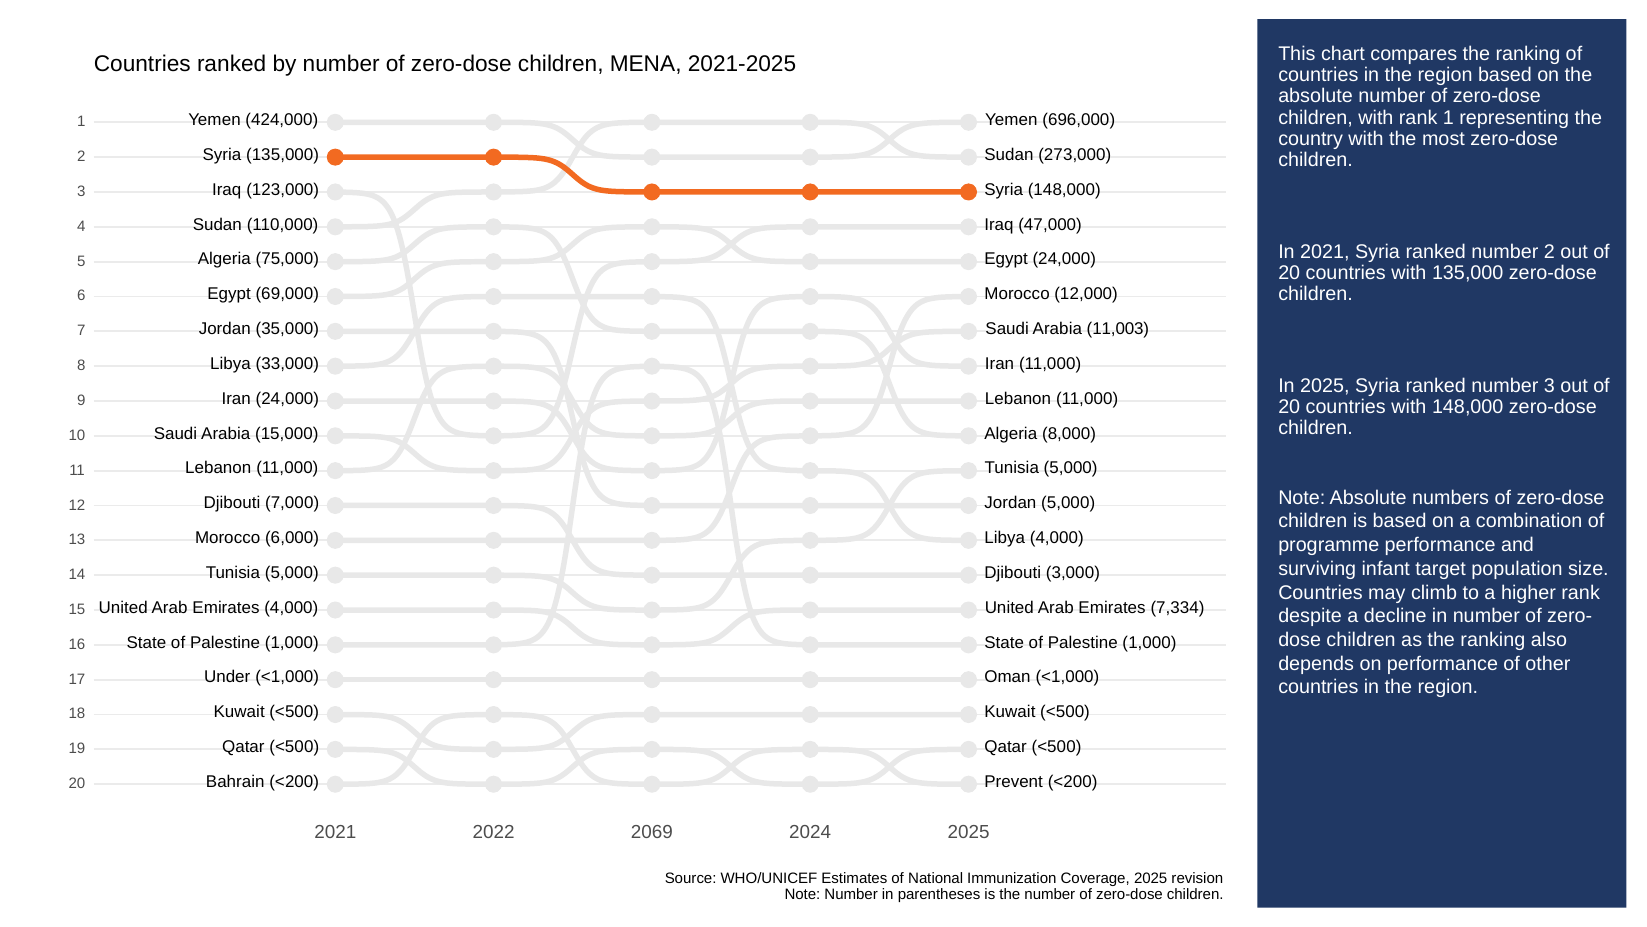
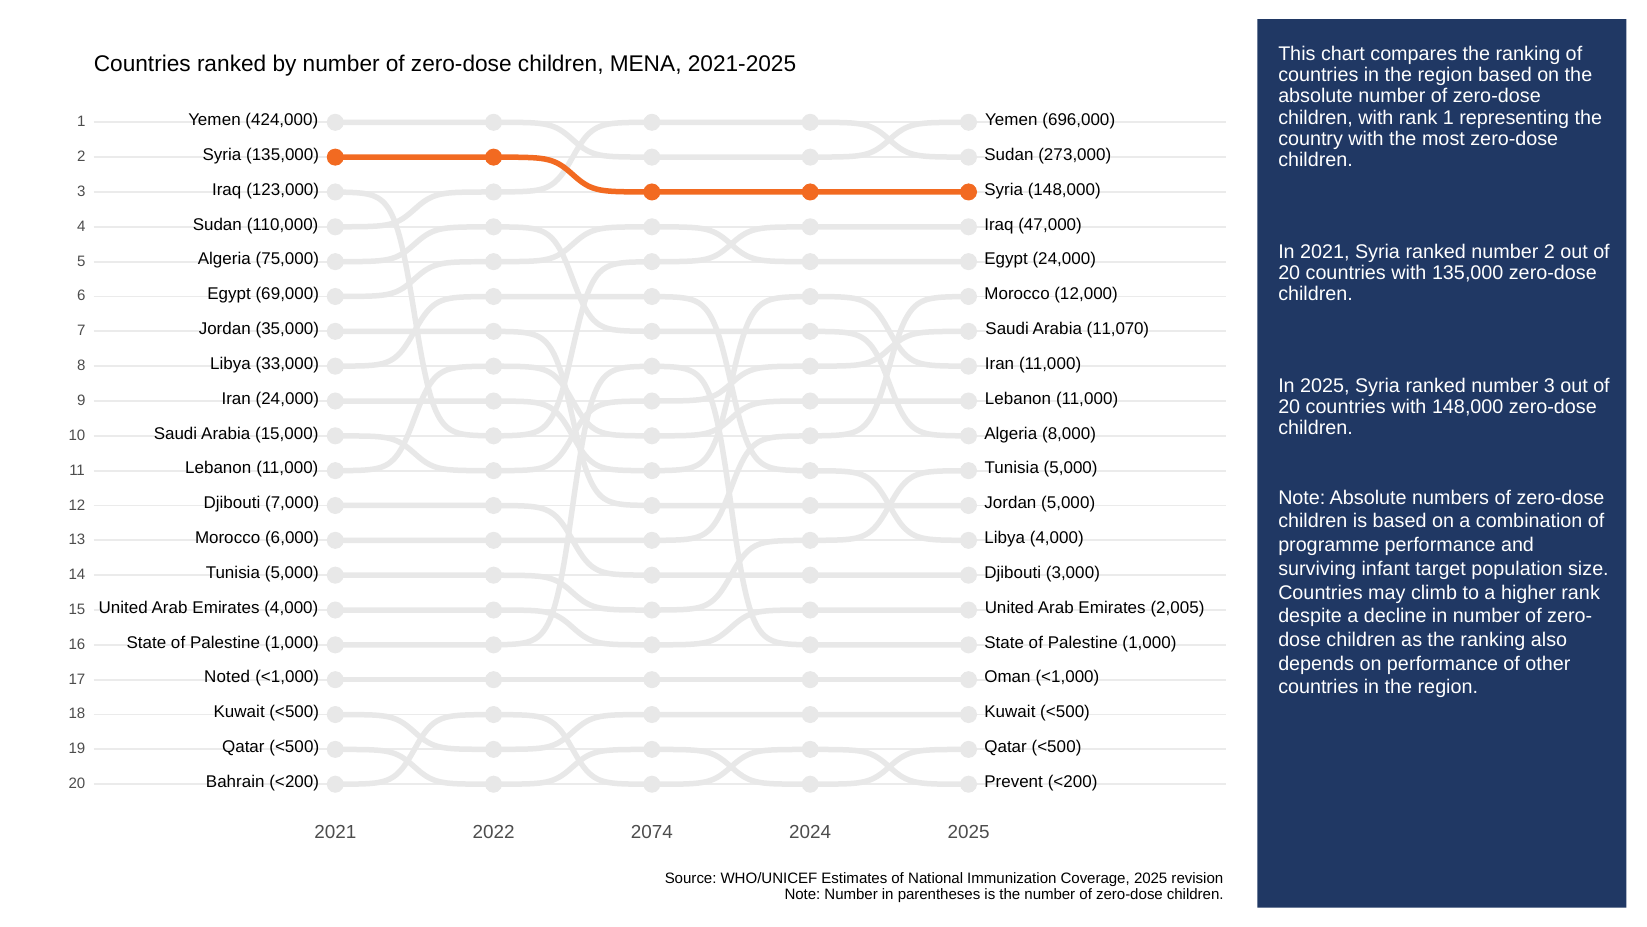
11,003: 11,003 -> 11,070
7,334: 7,334 -> 2,005
Under: Under -> Noted
2069: 2069 -> 2074
